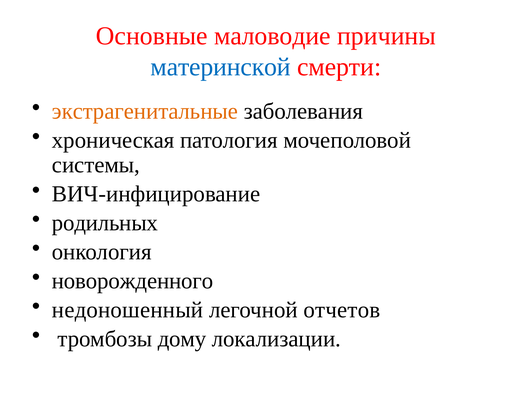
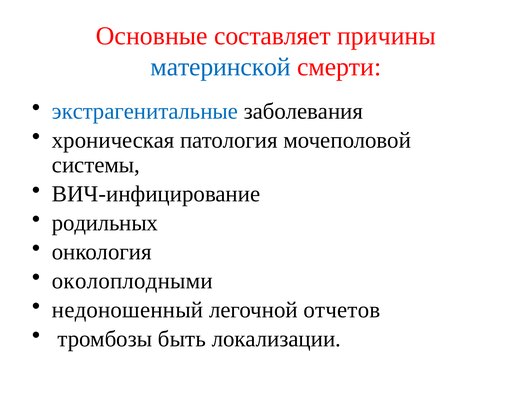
маловодие: маловодие -> составляет
экстрагенитальные colour: orange -> blue
новорожденного: новорожденного -> околоплодными
дому: дому -> быть
